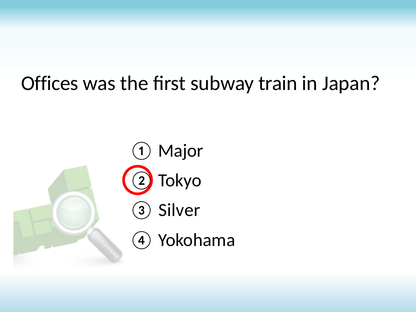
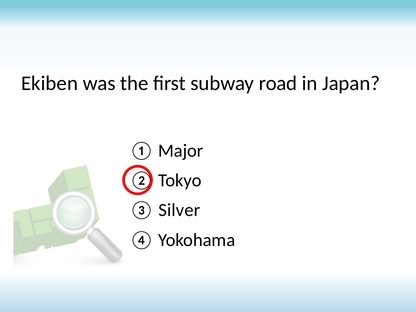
Offices: Offices -> Ekiben
train: train -> road
